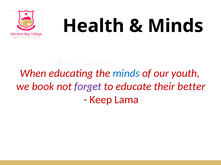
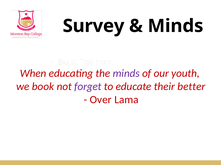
Health: Health -> Survey
minds at (126, 74) colour: blue -> purple
Keep: Keep -> Over
